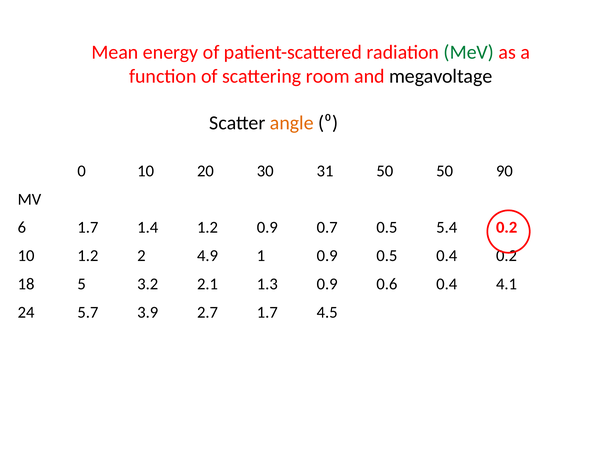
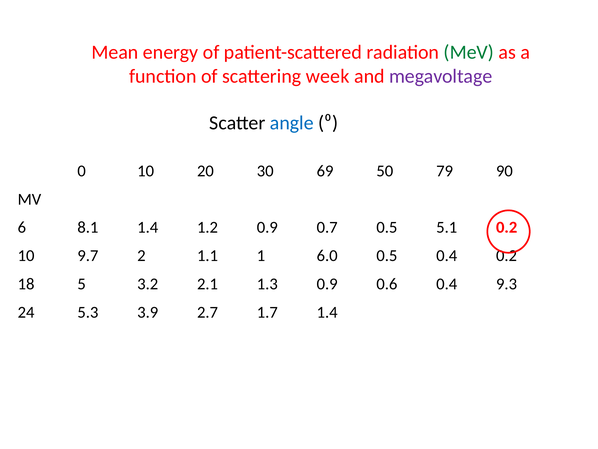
room: room -> week
megavoltage colour: black -> purple
angle colour: orange -> blue
31: 31 -> 69
50 50: 50 -> 79
6 1.7: 1.7 -> 8.1
5.4: 5.4 -> 5.1
10 1.2: 1.2 -> 9.7
4.9: 4.9 -> 1.1
1 0.9: 0.9 -> 6.0
4.1: 4.1 -> 9.3
5.7: 5.7 -> 5.3
1.7 4.5: 4.5 -> 1.4
